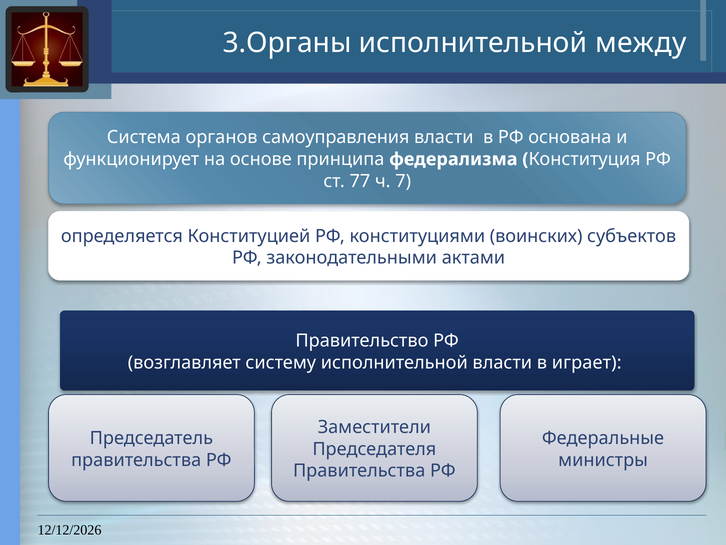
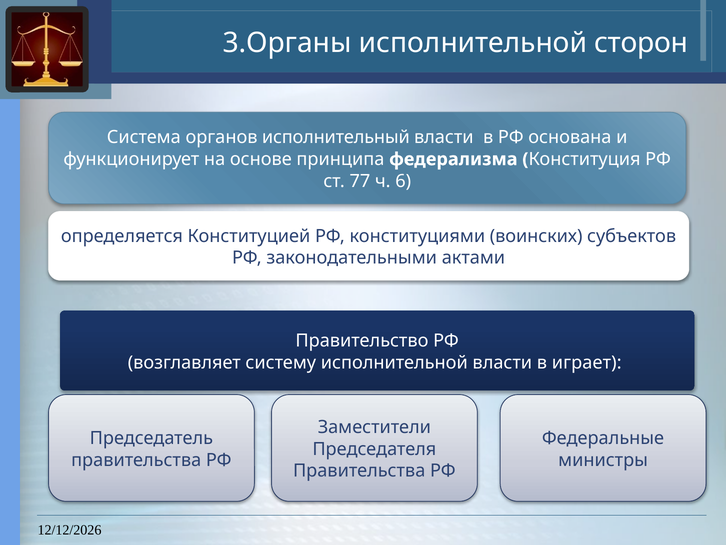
между: между -> сторон
самоуправления: самоуправления -> исполнительный
7: 7 -> 6
